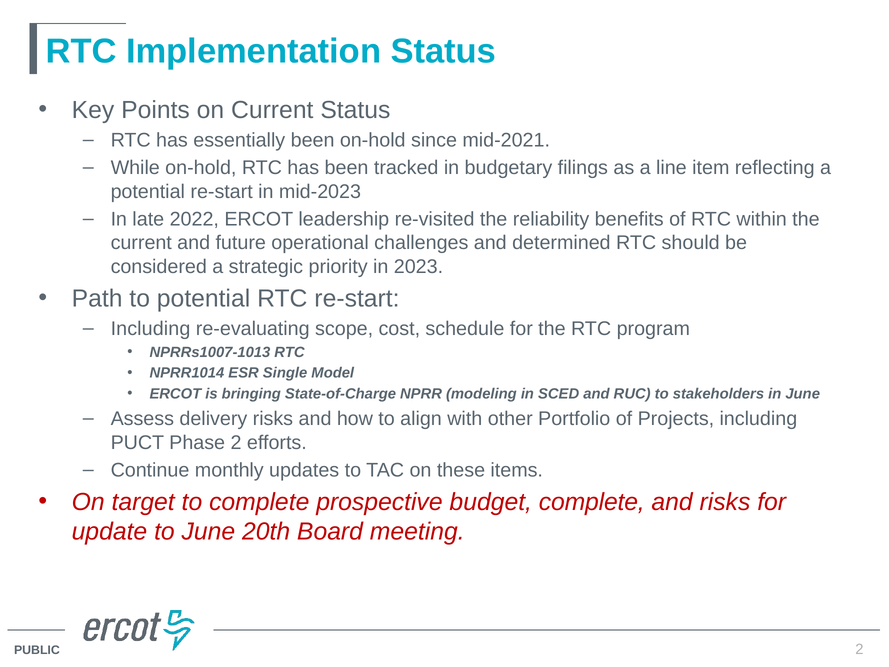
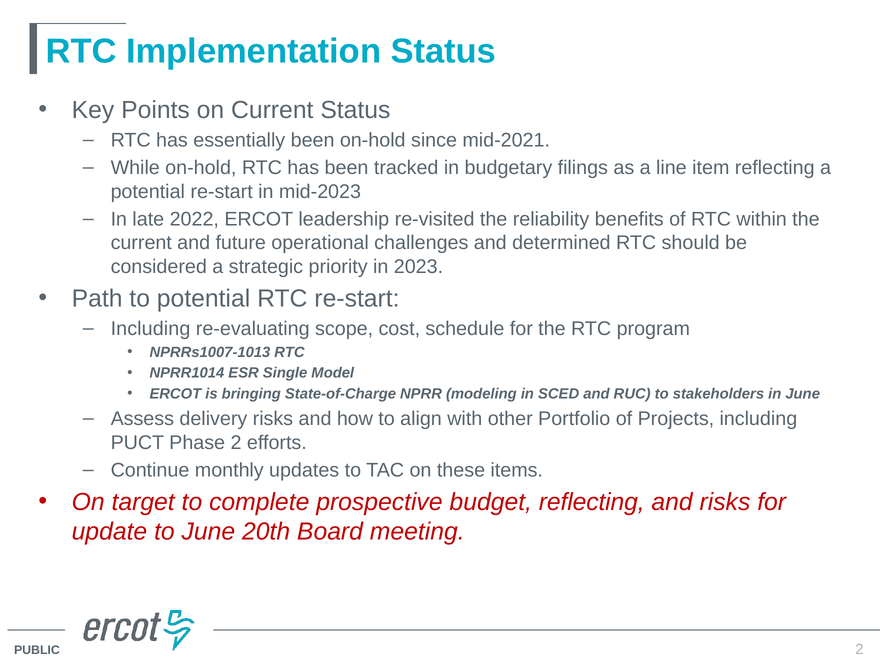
budget complete: complete -> reflecting
